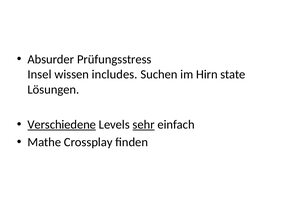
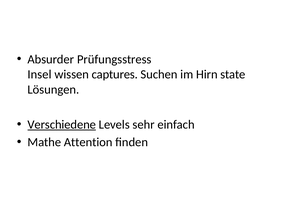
includes: includes -> captures
sehr underline: present -> none
Crossplay: Crossplay -> Attention
